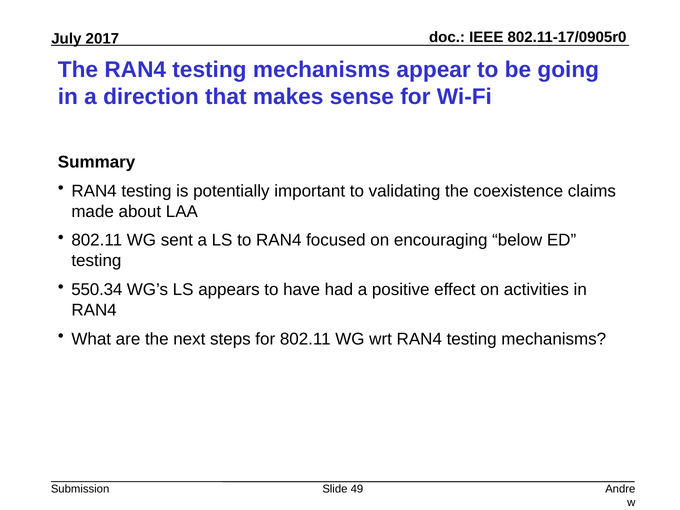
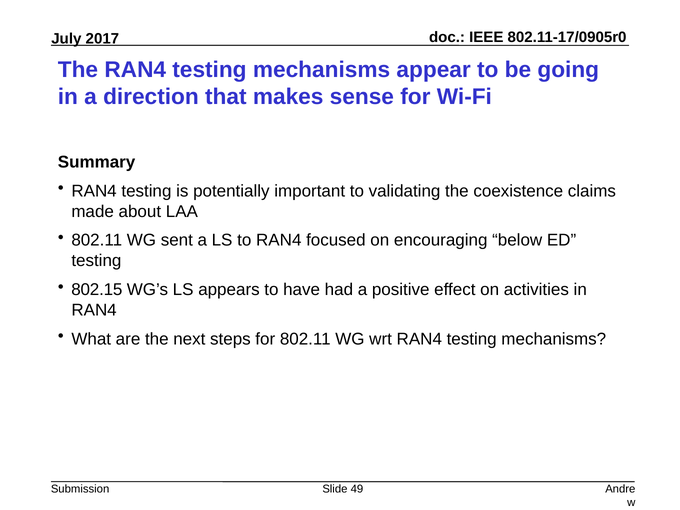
550.34: 550.34 -> 802.15
